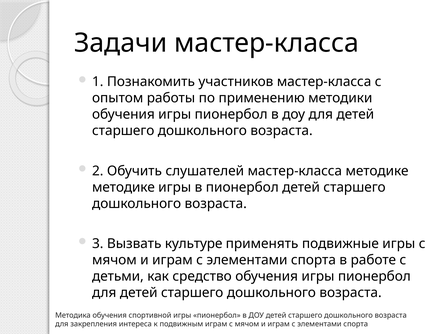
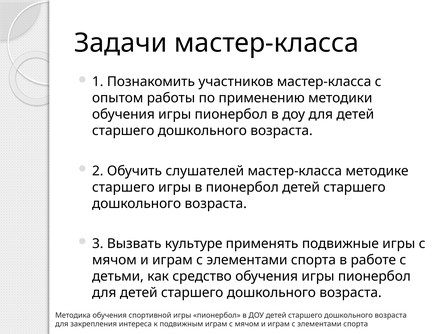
методике at (123, 187): методике -> старшего
